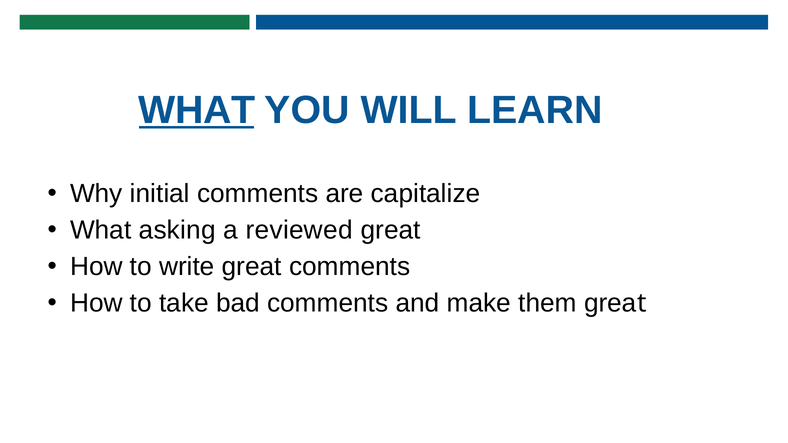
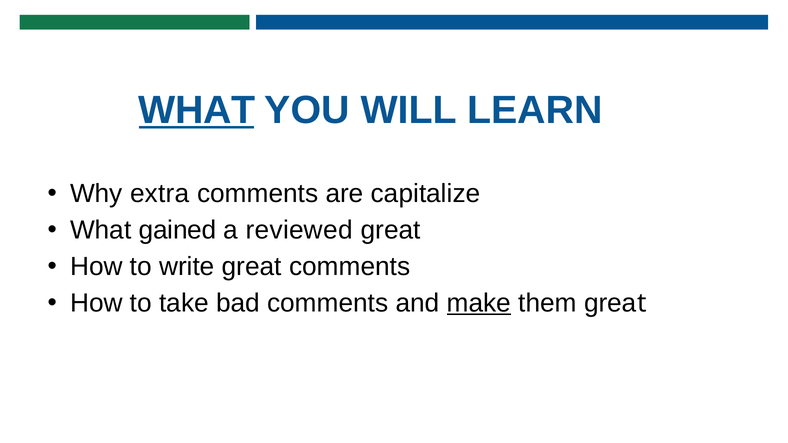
initial: initial -> extra
asking: asking -> gained
make underline: none -> present
